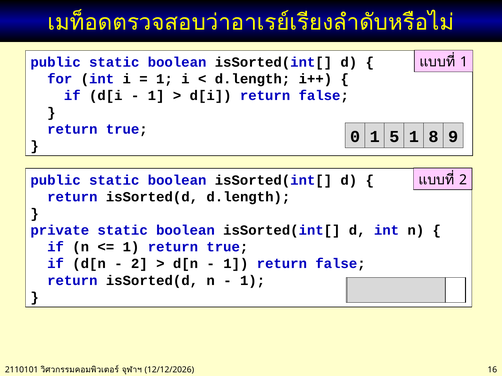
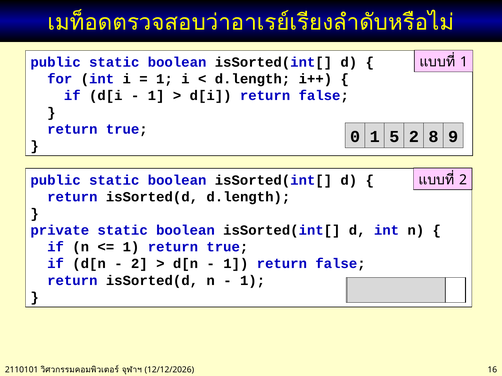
5 1: 1 -> 2
